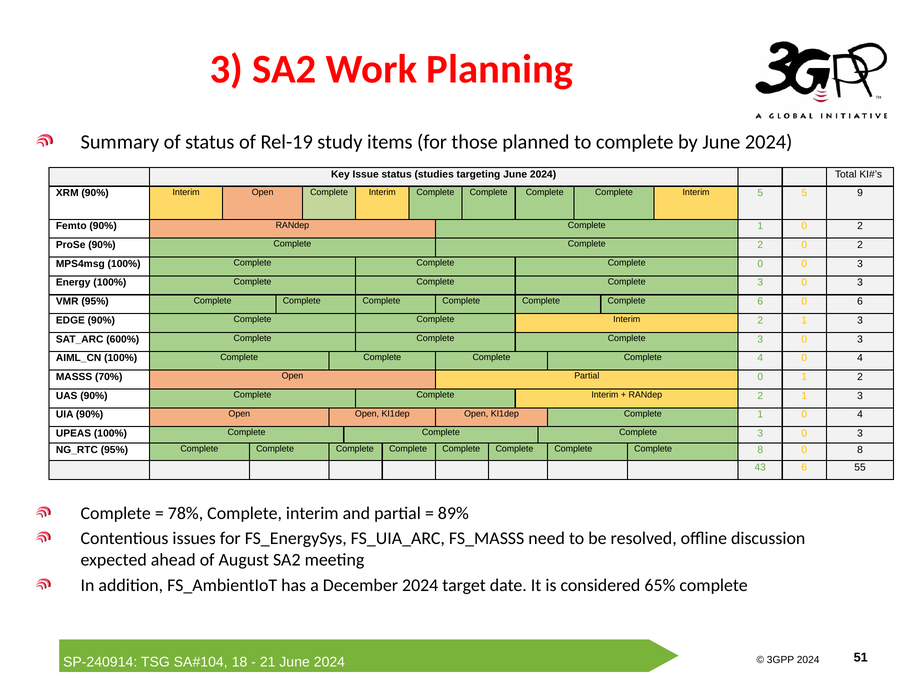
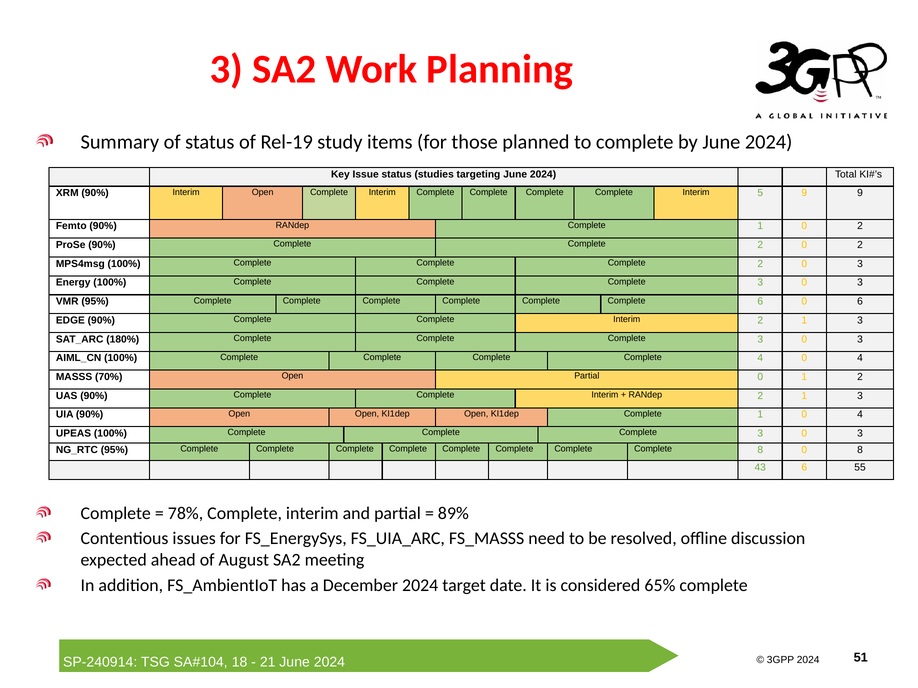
5 5: 5 -> 9
Complete Complete Complete 0: 0 -> 2
600%: 600% -> 180%
